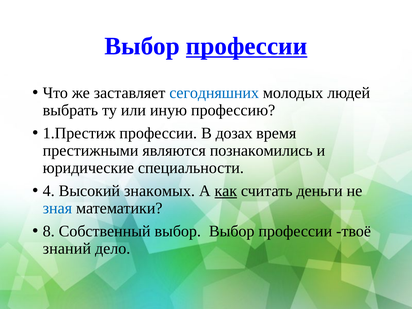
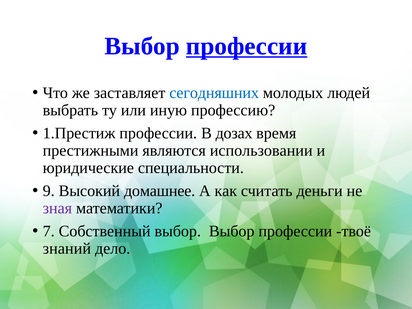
познакомились: познакомились -> использовании
4: 4 -> 9
знакомых: знакомых -> домашнее
как underline: present -> none
зная colour: blue -> purple
8: 8 -> 7
